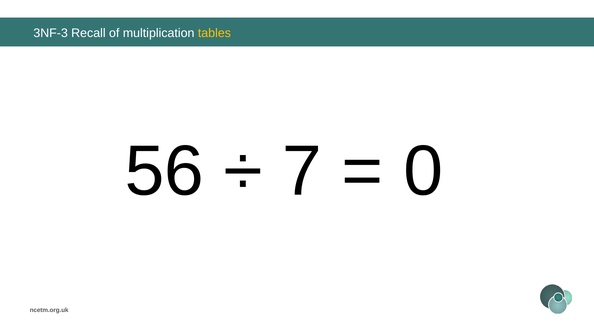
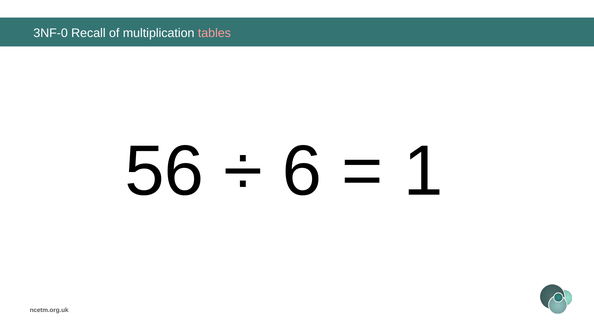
3NF-3: 3NF-3 -> 3NF-0
tables colour: yellow -> pink
7: 7 -> 6
0: 0 -> 1
